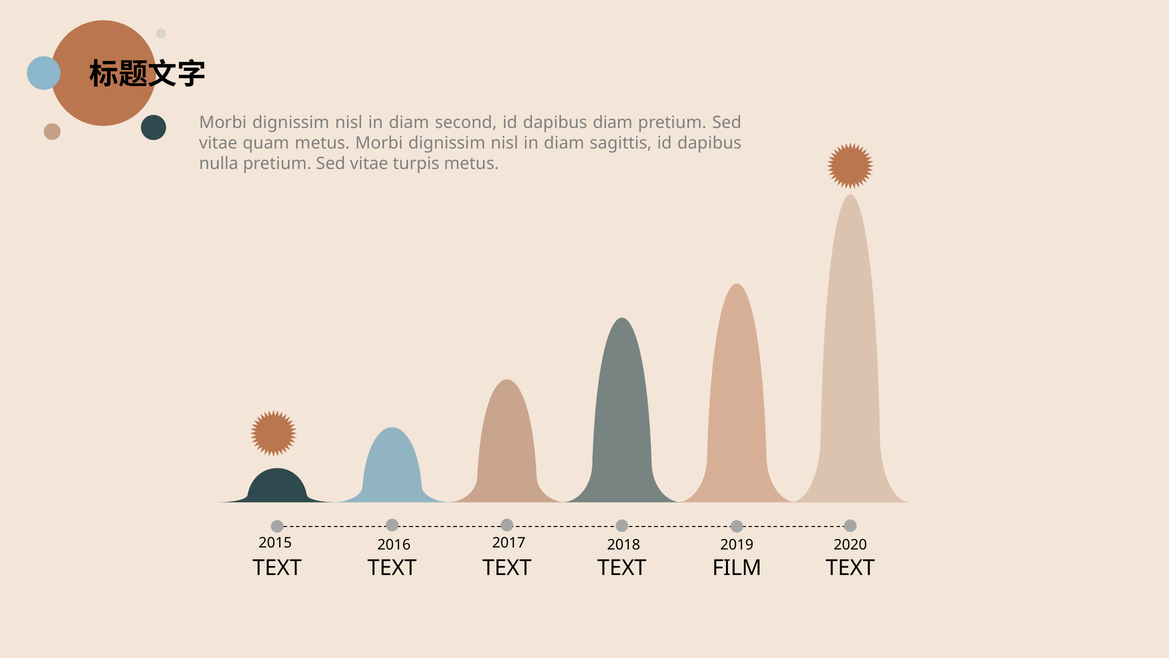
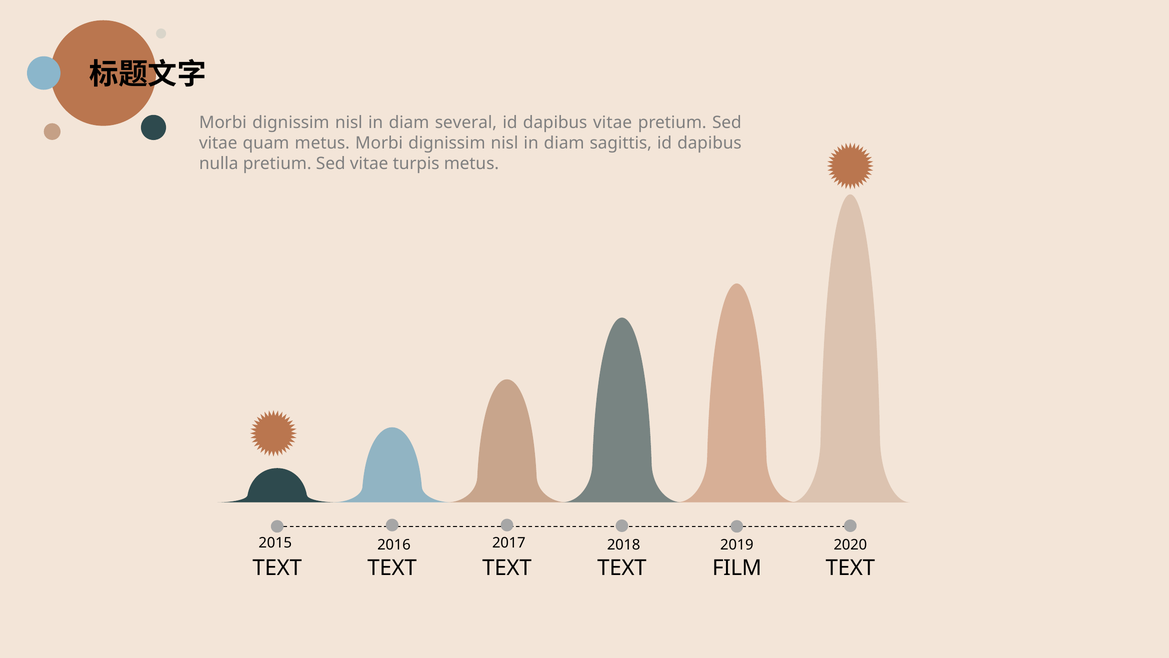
second: second -> several
dapibus diam: diam -> vitae
